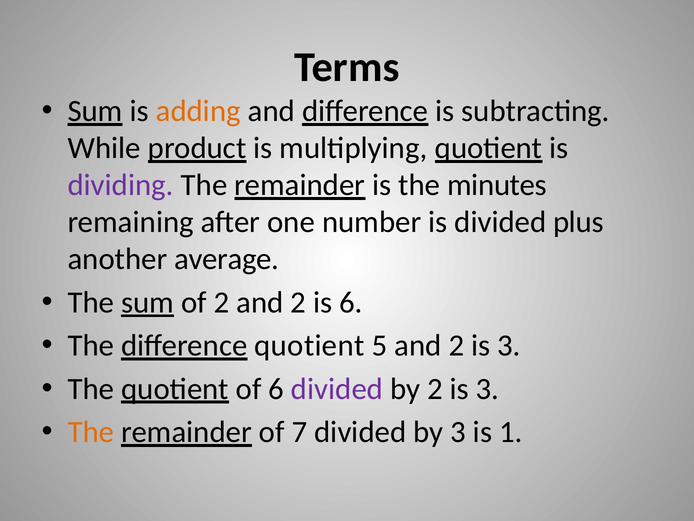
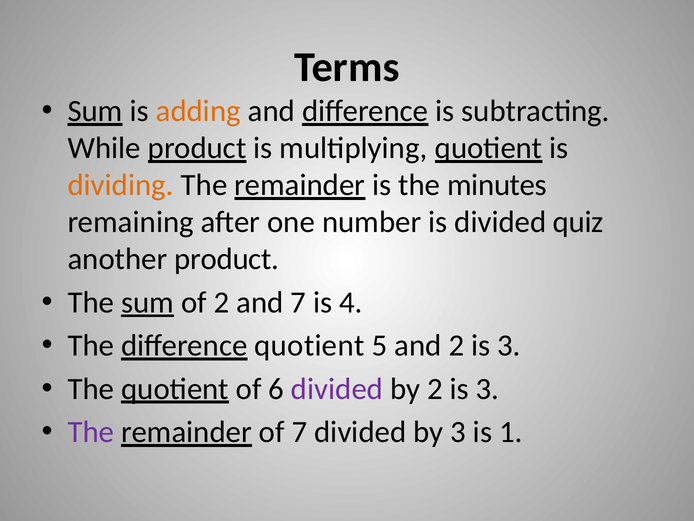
dividing colour: purple -> orange
plus: plus -> quiz
another average: average -> product
2 and 2: 2 -> 7
is 6: 6 -> 4
The at (91, 432) colour: orange -> purple
